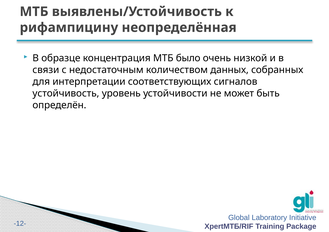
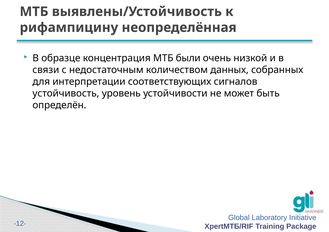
было: было -> были
